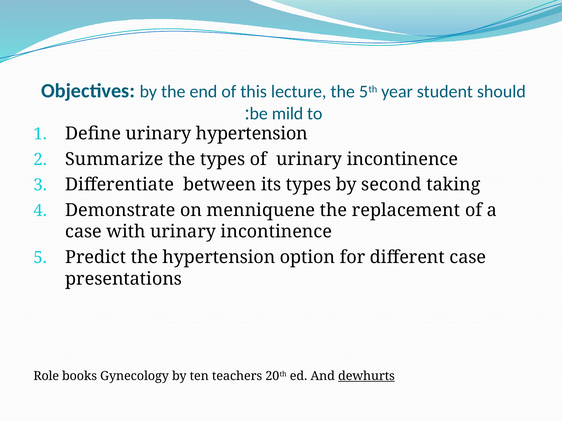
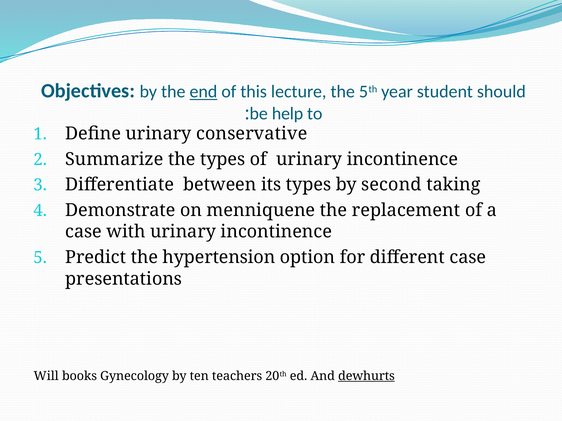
end underline: none -> present
mild: mild -> help
urinary hypertension: hypertension -> conservative
Role: Role -> Will
